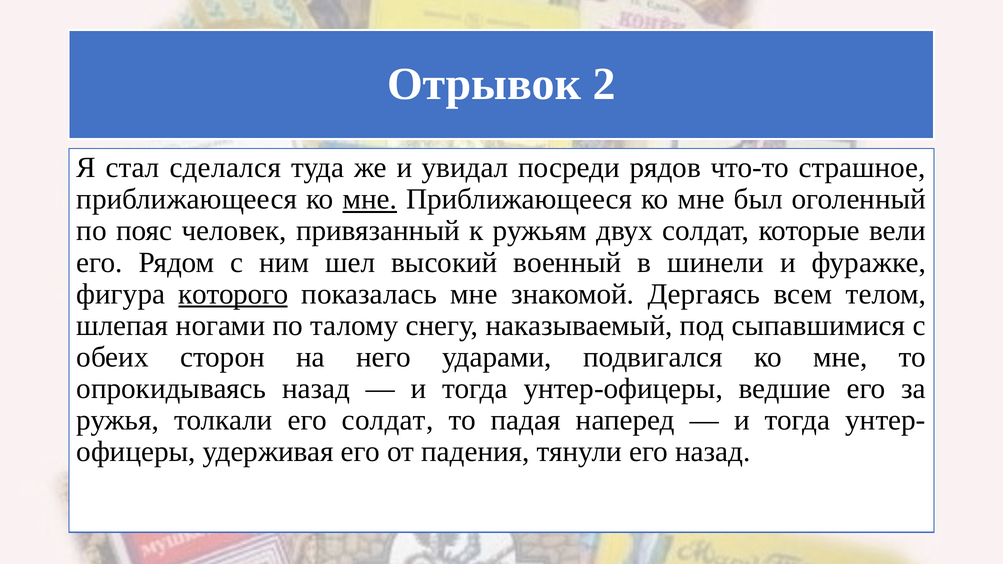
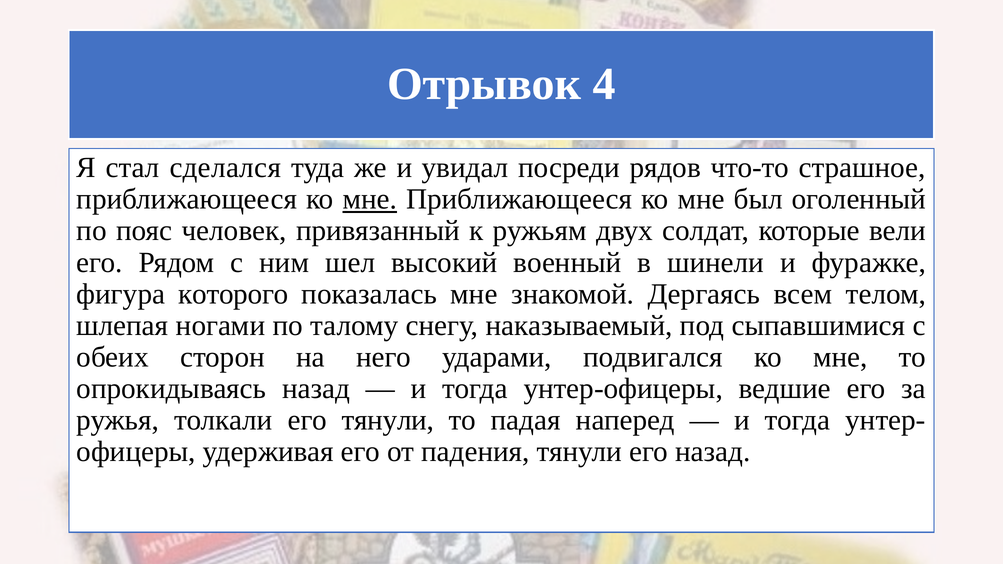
2: 2 -> 4
которого underline: present -> none
его солдат: солдат -> тянули
